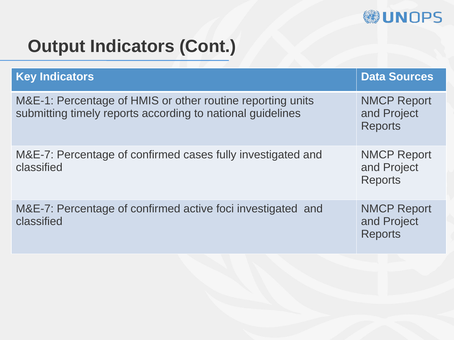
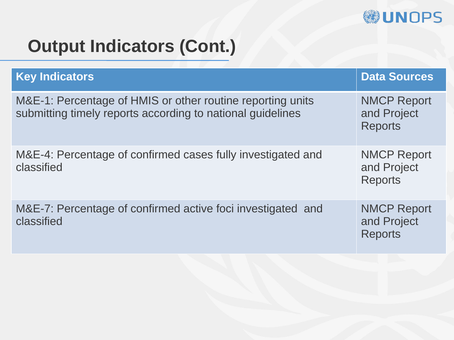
M&E-7 at (35, 155): M&E-7 -> M&E-4
